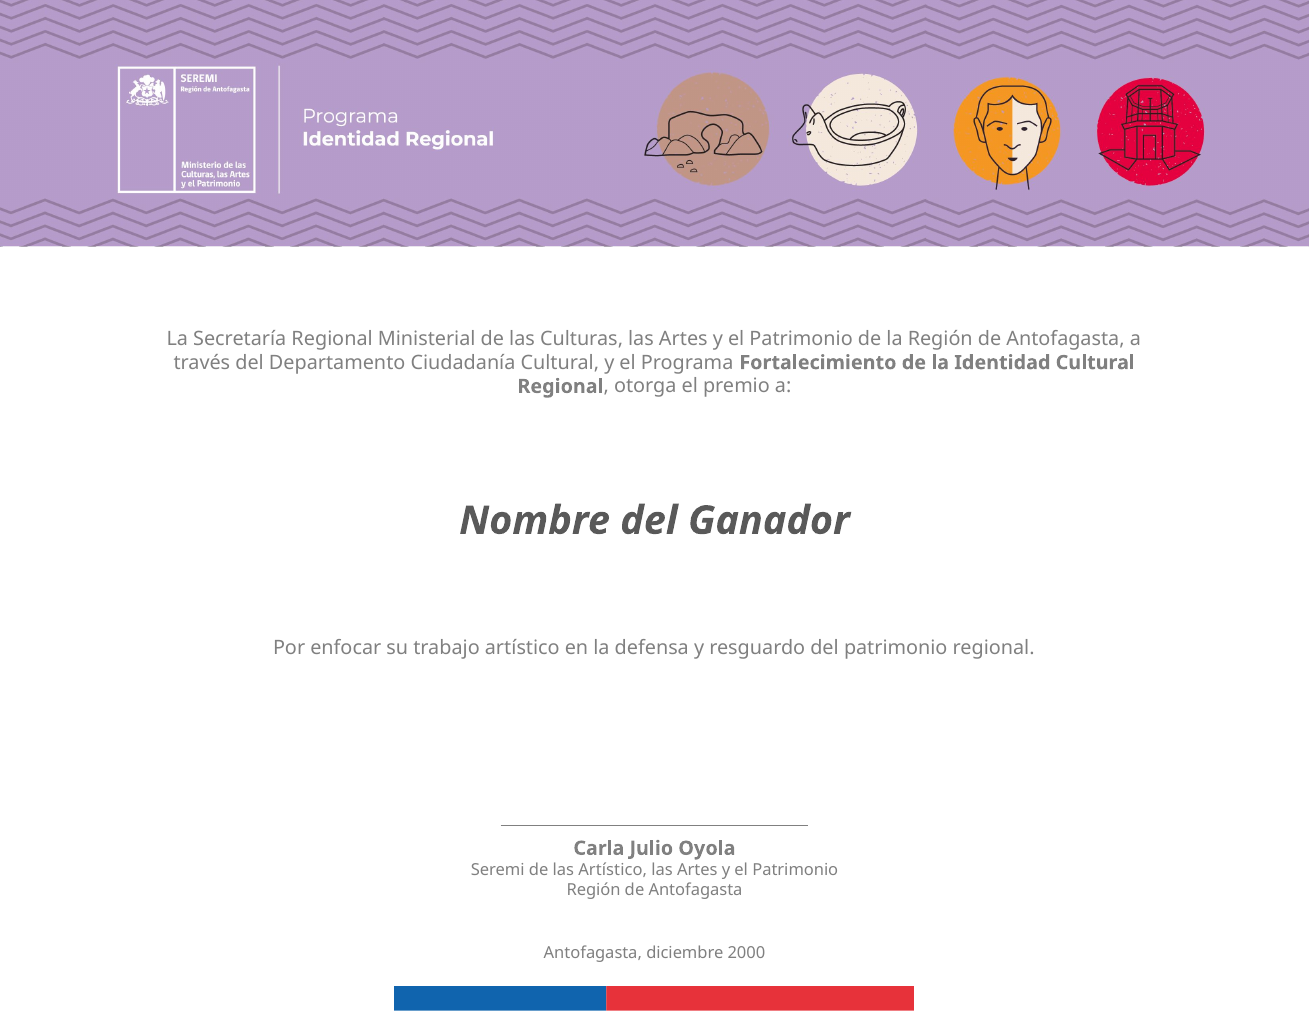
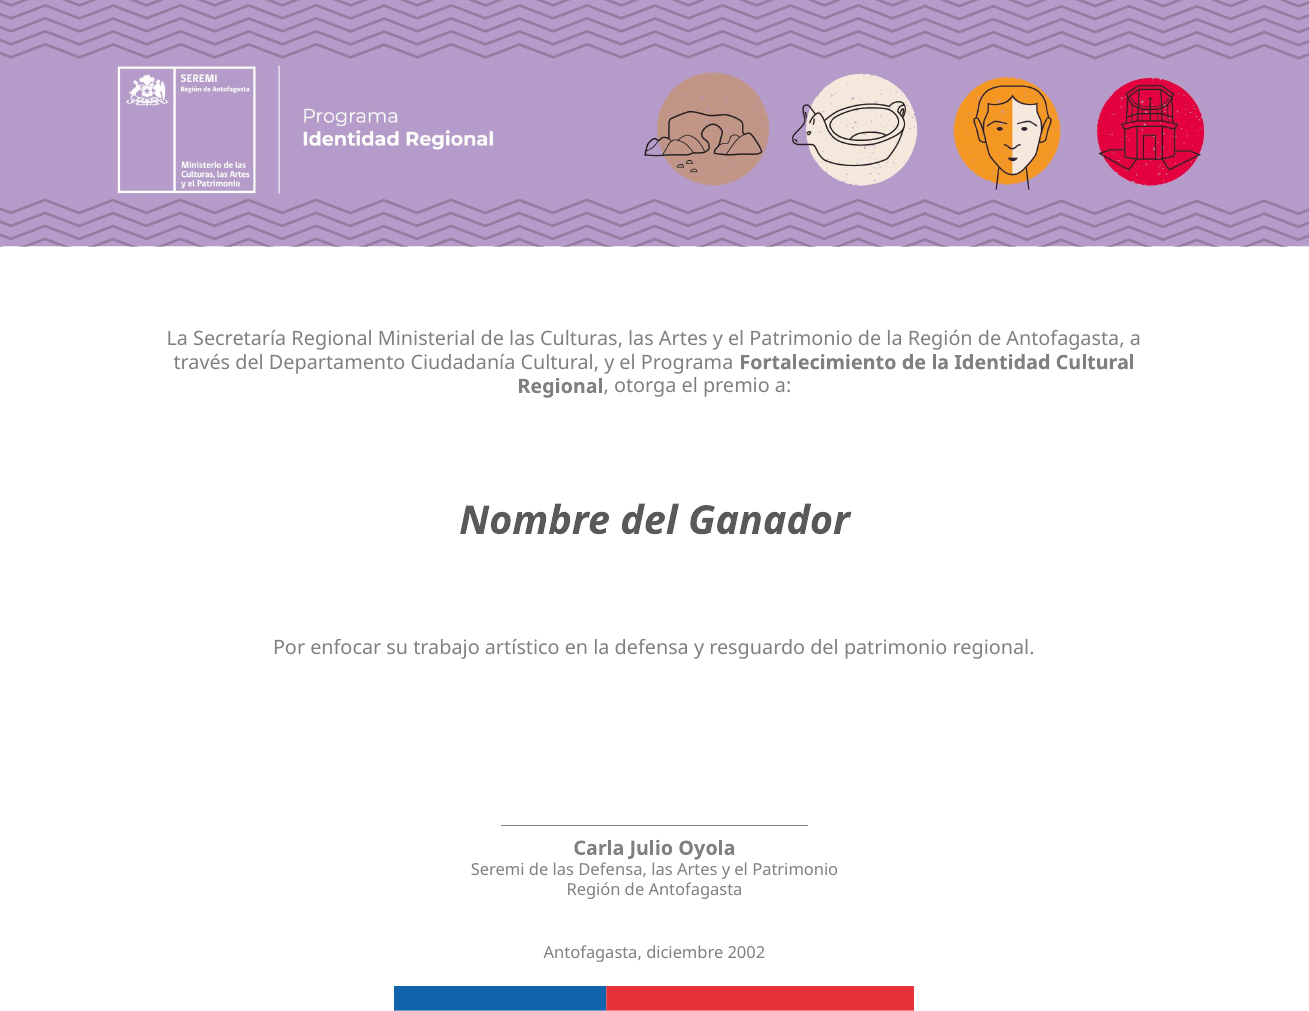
las Artístico: Artístico -> Defensa
2000: 2000 -> 2002
